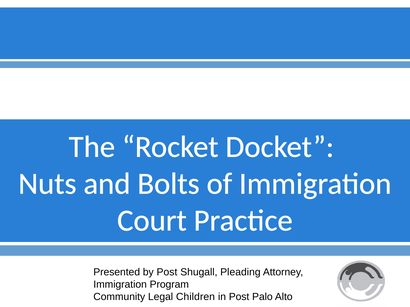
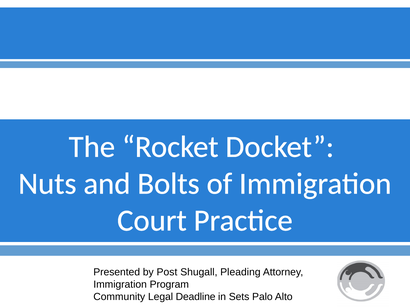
Children: Children -> Deadline
in Post: Post -> Sets
